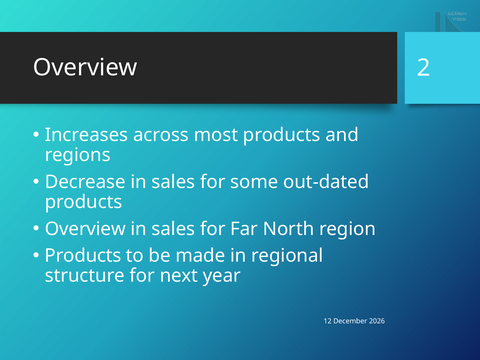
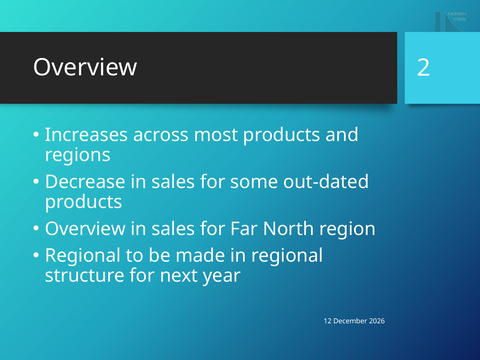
Products at (83, 256): Products -> Regional
